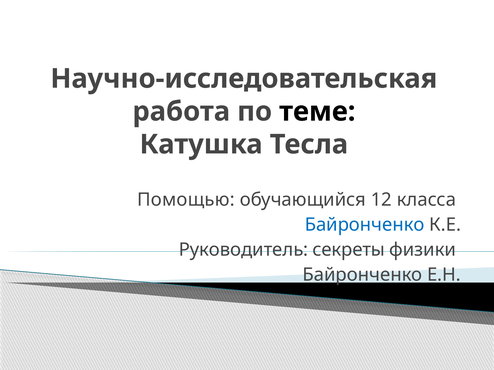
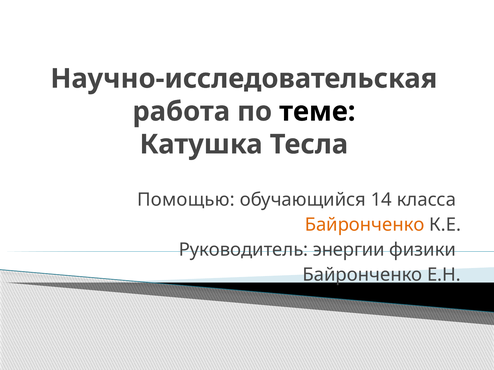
12: 12 -> 14
Байронченко at (365, 225) colour: blue -> orange
секреты: секреты -> энергии
